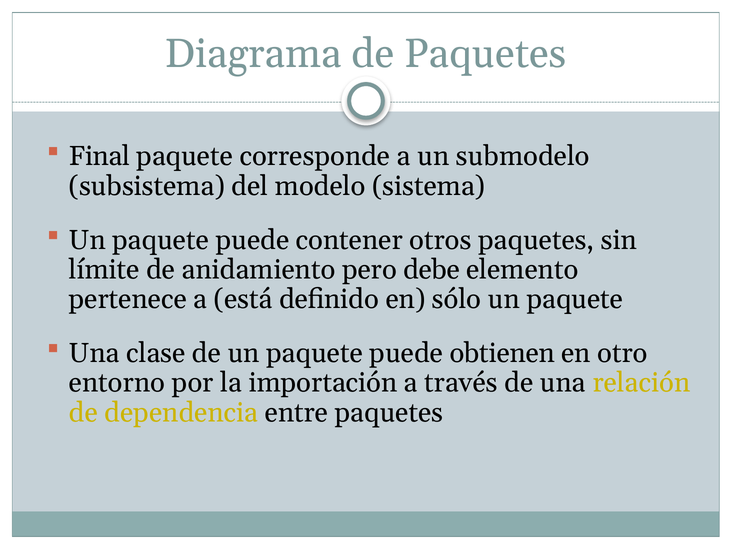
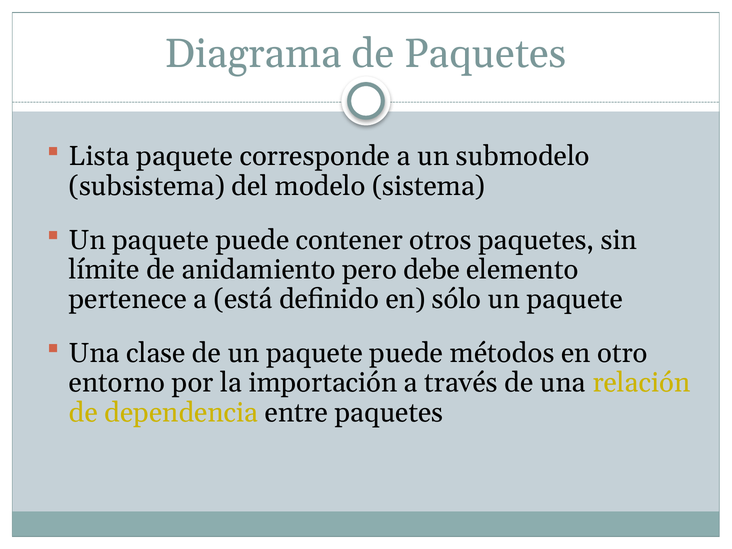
Final: Final -> Lista
obtienen: obtienen -> métodos
